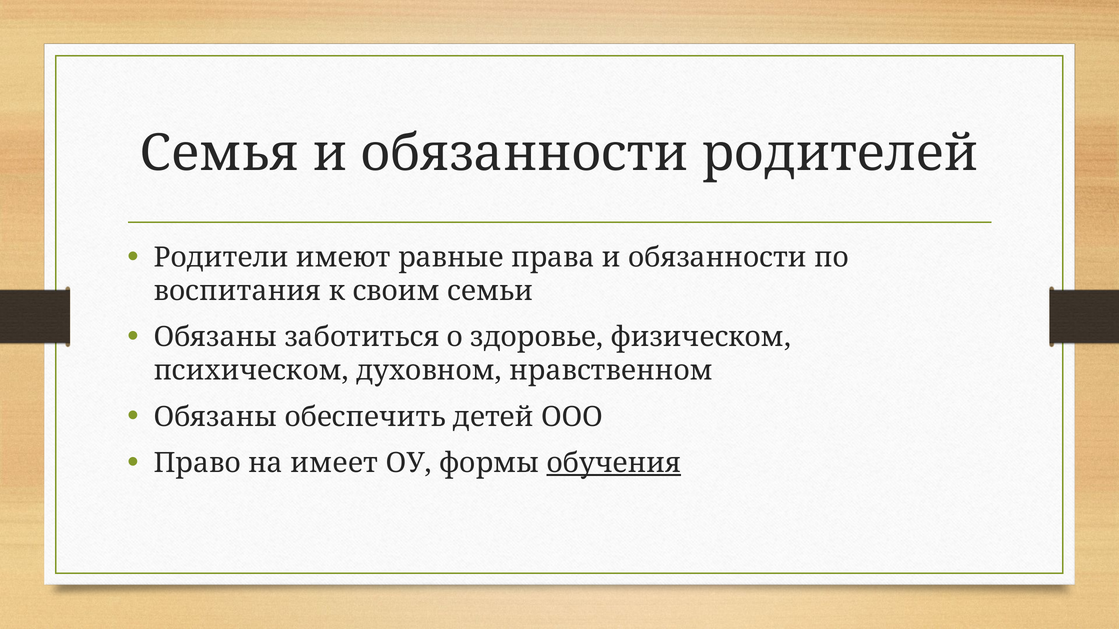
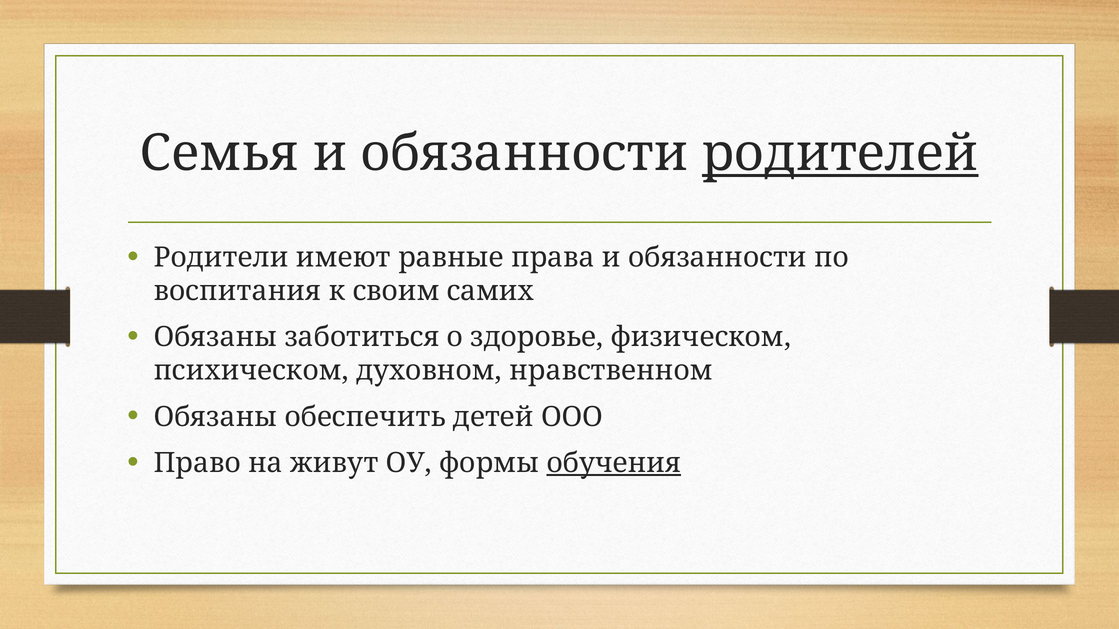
родителей underline: none -> present
семьи: семьи -> самих
имеет: имеет -> живут
